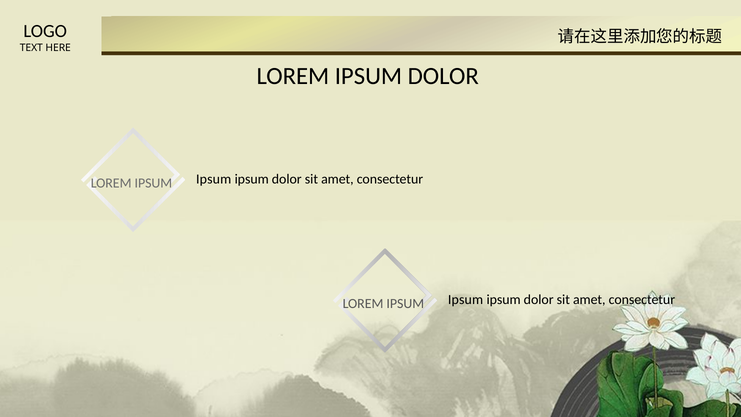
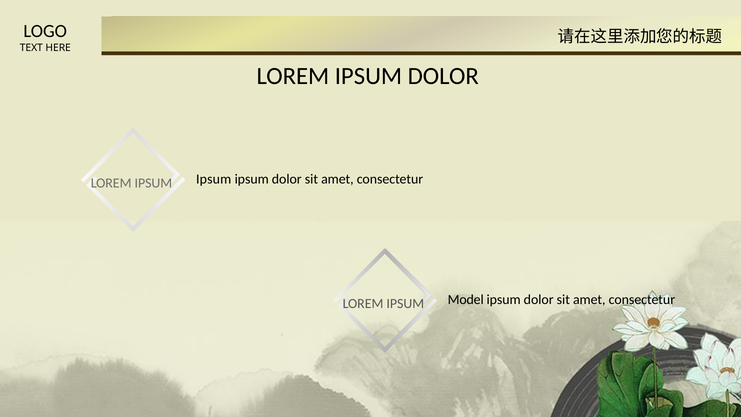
Ipsum at (466, 300): Ipsum -> Model
